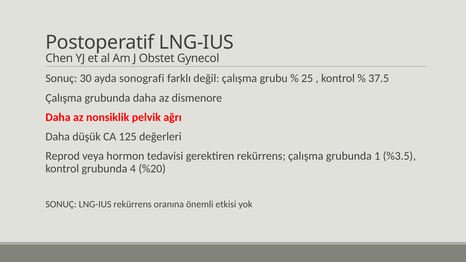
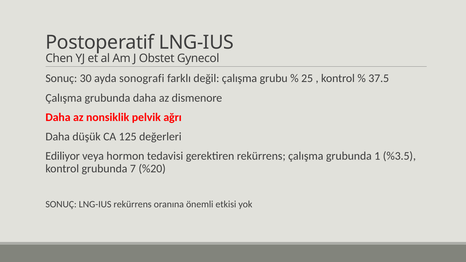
Reprod: Reprod -> Ediliyor
4: 4 -> 7
